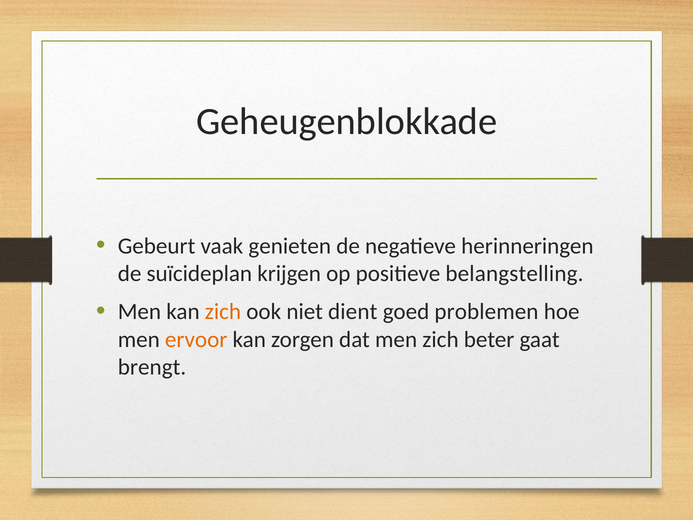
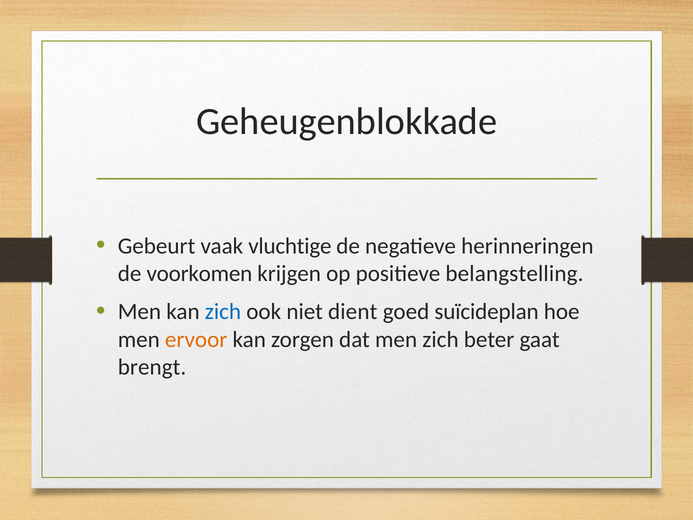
genieten: genieten -> vluchtige
suïcideplan: suïcideplan -> voorkomen
zich at (223, 312) colour: orange -> blue
problemen: problemen -> suïcideplan
